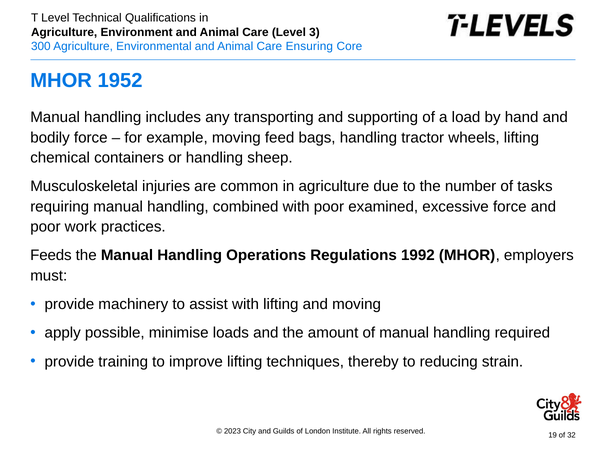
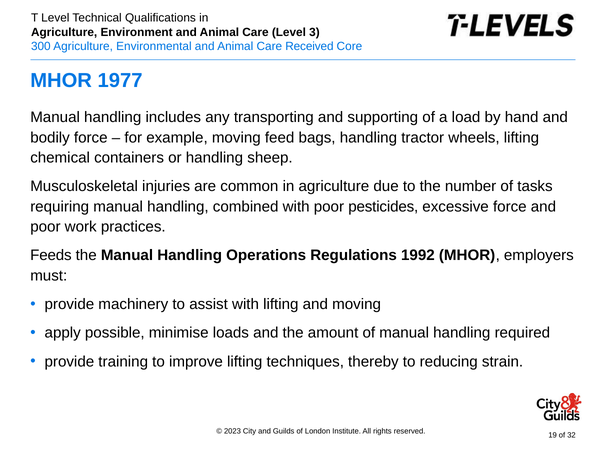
Ensuring: Ensuring -> Received
1952: 1952 -> 1977
examined: examined -> pesticides
